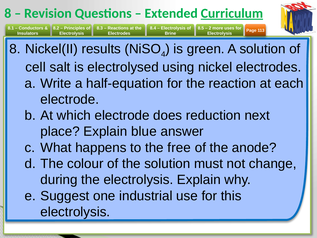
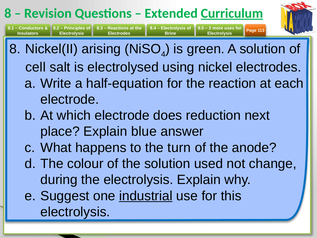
results: results -> arising
free: free -> turn
must: must -> used
industrial underline: none -> present
